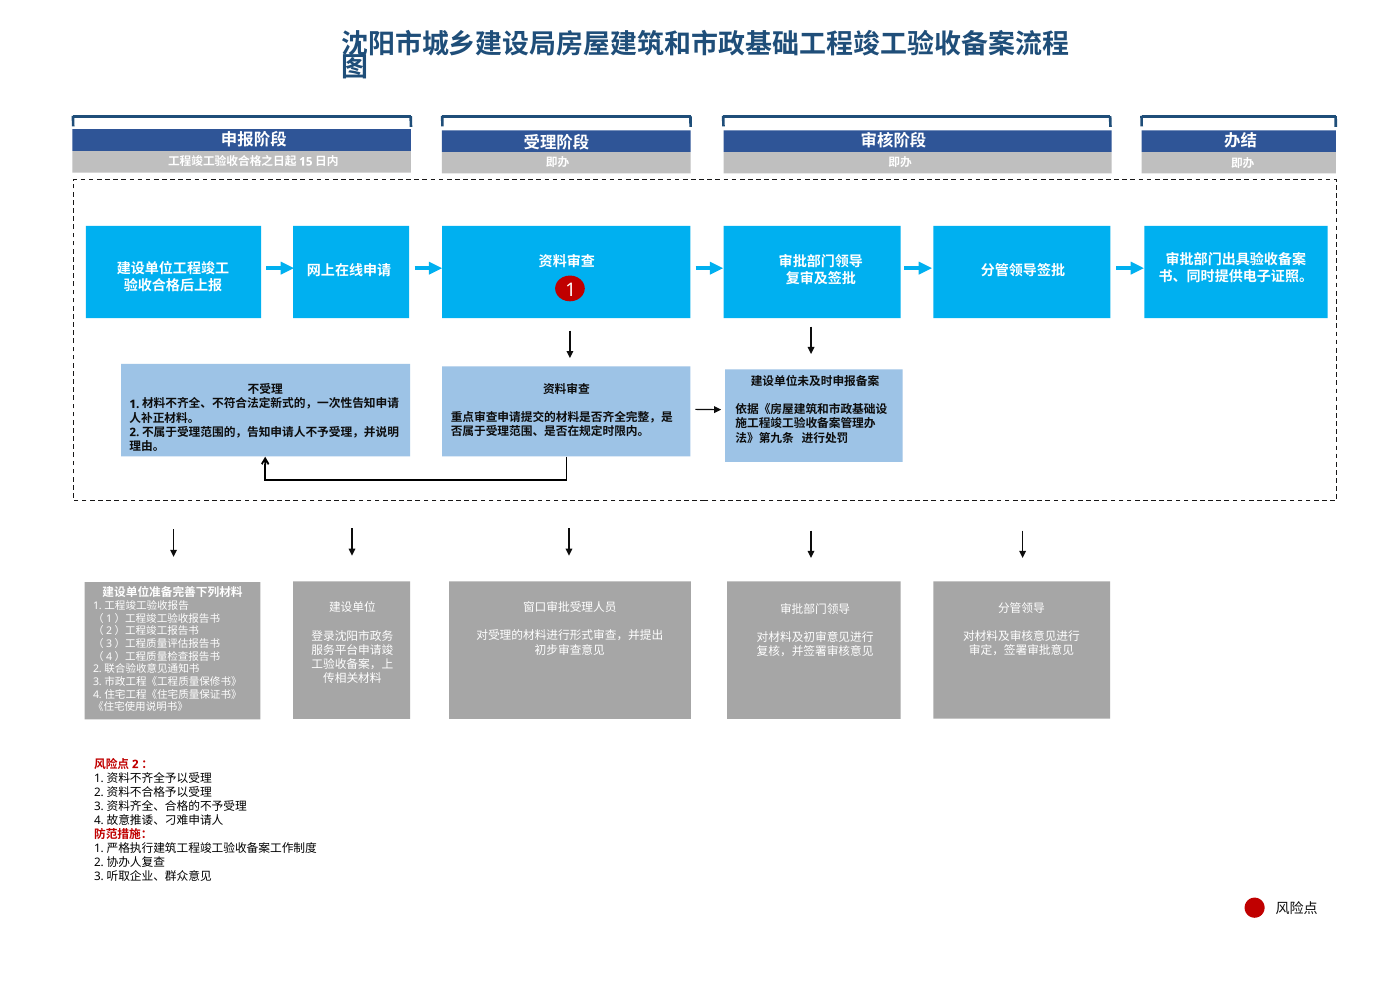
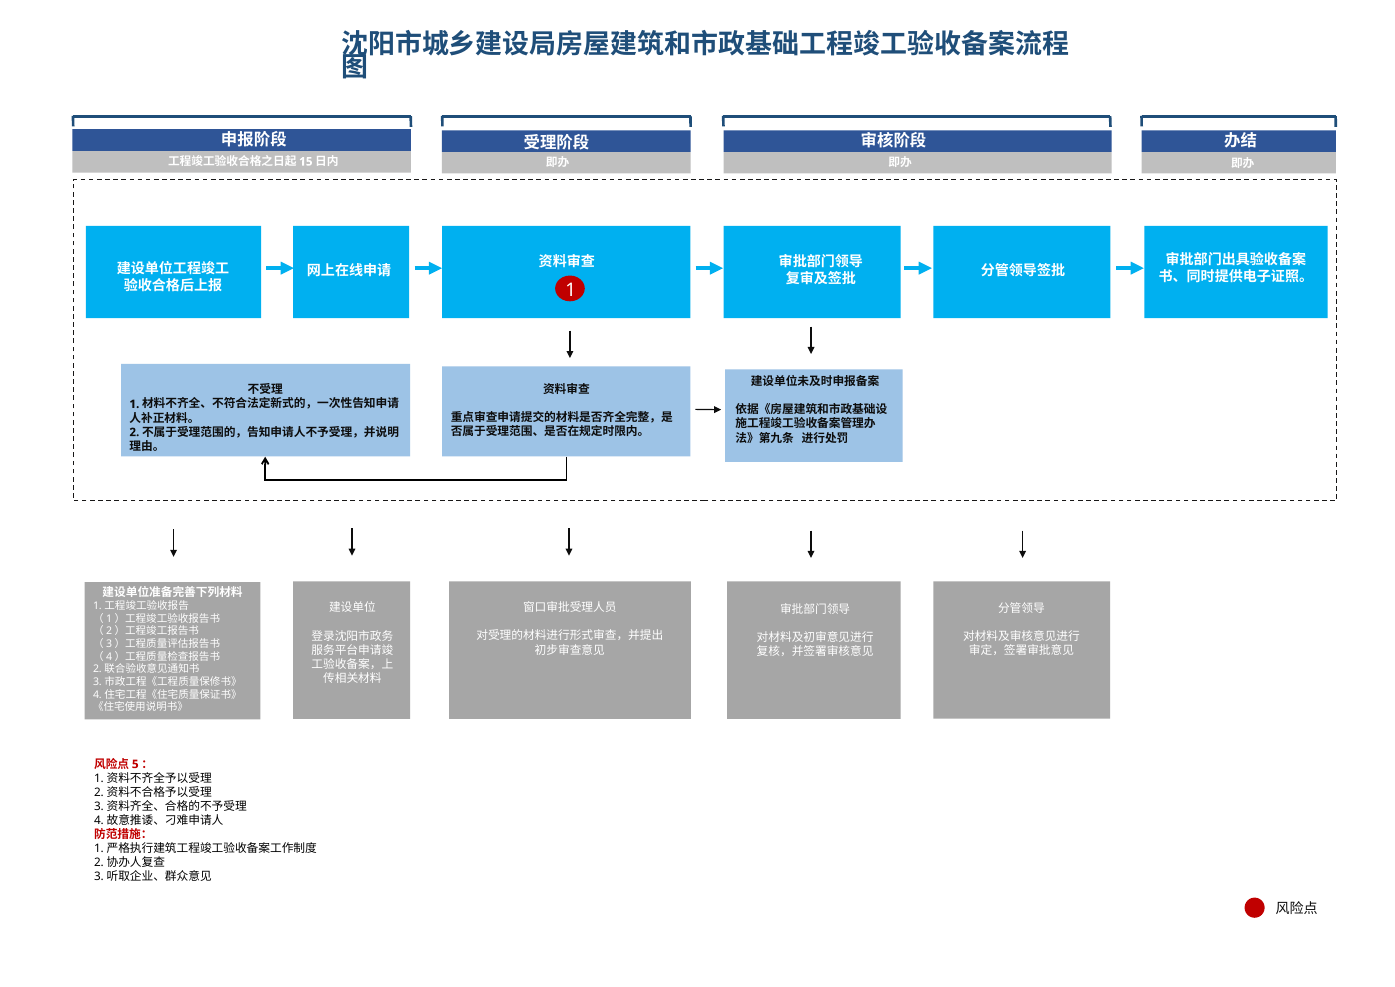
2 at (135, 764): 2 -> 5
